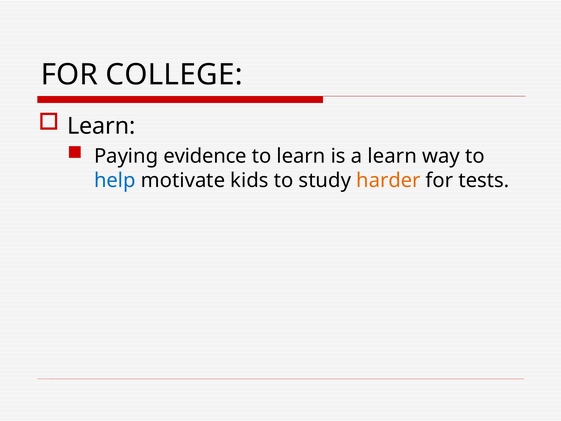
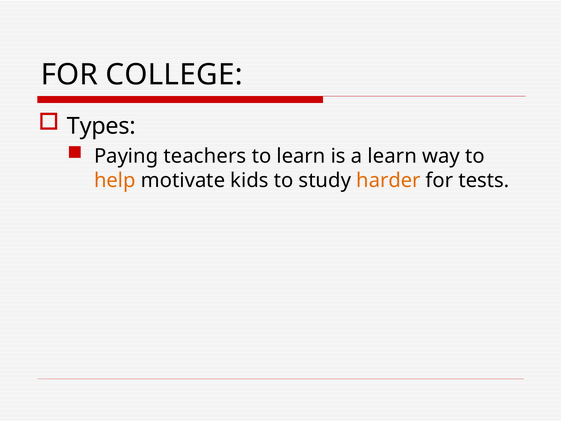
Learn at (101, 126): Learn -> Types
evidence: evidence -> teachers
help colour: blue -> orange
